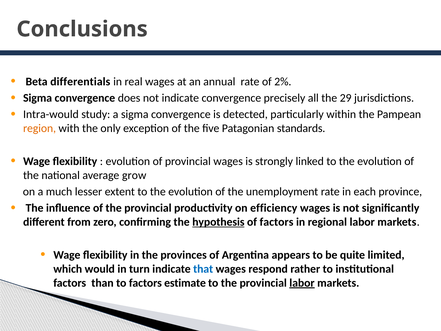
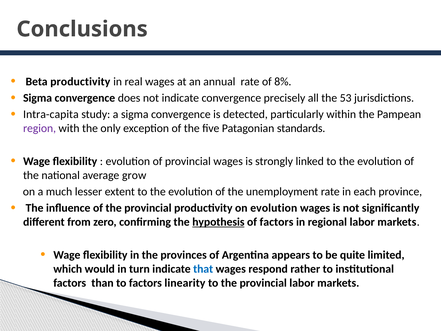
Beta differentials: differentials -> productivity
2%: 2% -> 8%
29: 29 -> 53
Intra-would: Intra-would -> Intra-capita
region colour: orange -> purple
on efficiency: efficiency -> evolution
estimate: estimate -> linearity
labor at (302, 283) underline: present -> none
